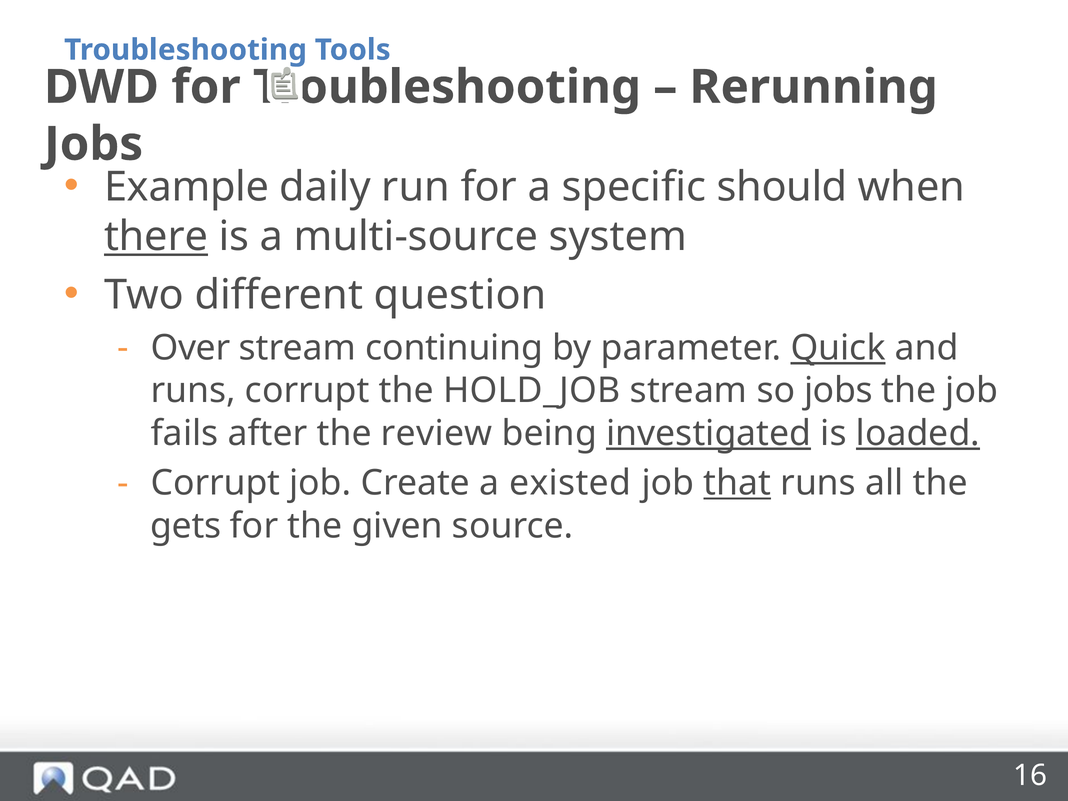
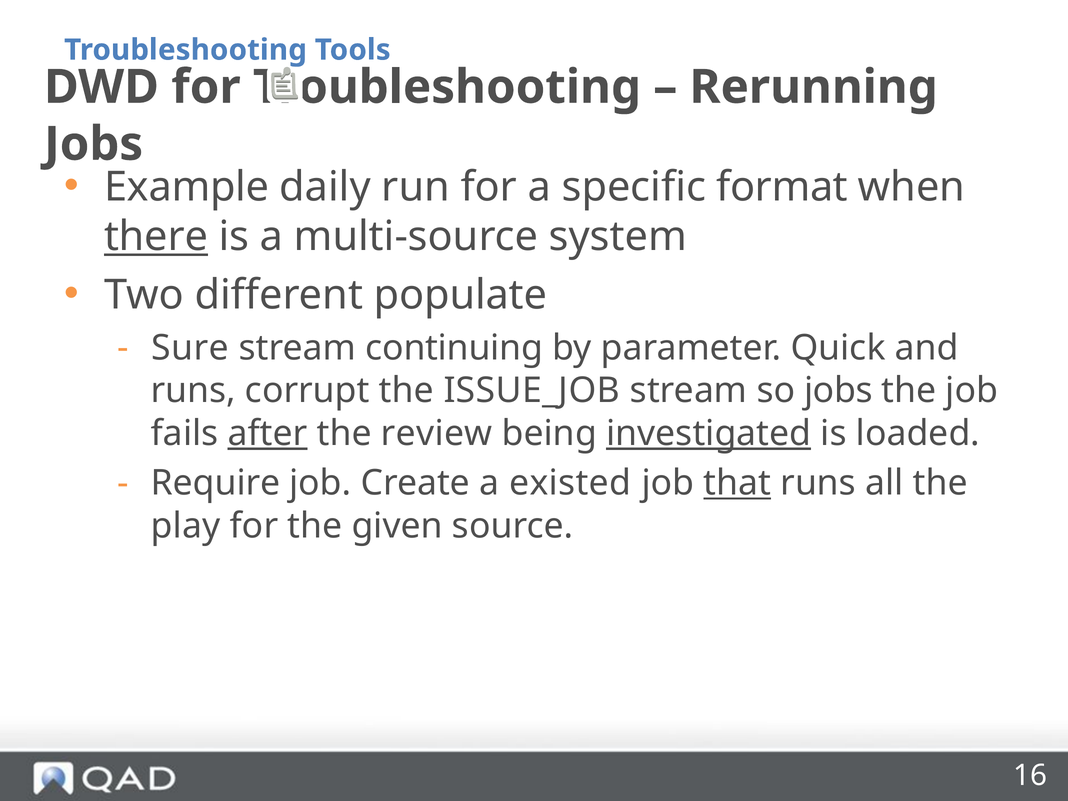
should: should -> format
question: question -> populate
Over: Over -> Sure
Quick underline: present -> none
HOLD_JOB: HOLD_JOB -> ISSUE_JOB
after underline: none -> present
loaded underline: present -> none
Corrupt at (216, 483): Corrupt -> Require
gets: gets -> play
